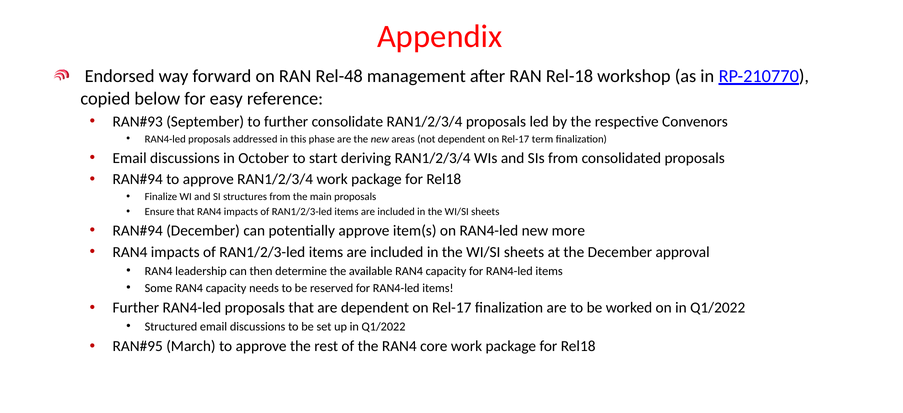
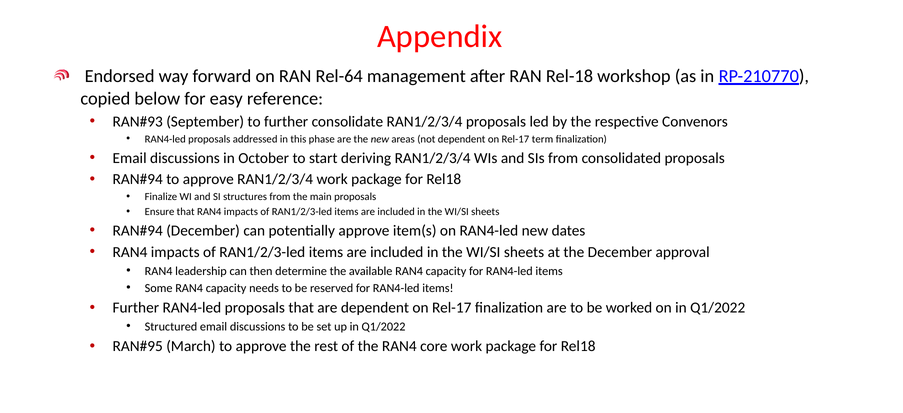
Rel-48: Rel-48 -> Rel-64
more: more -> dates
